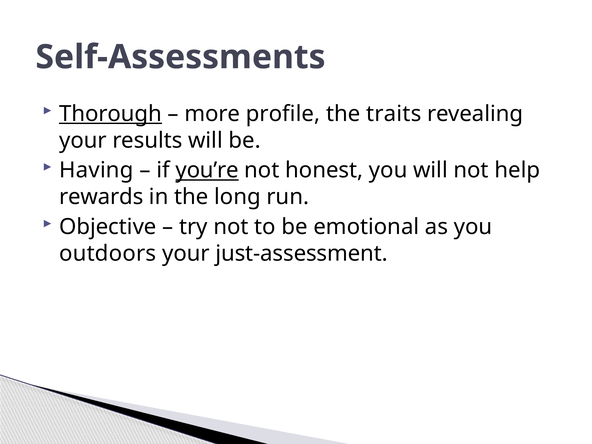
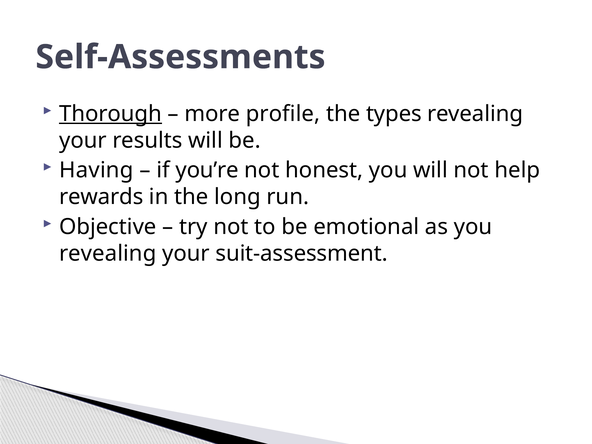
traits: traits -> types
you’re underline: present -> none
outdoors at (108, 254): outdoors -> revealing
just-assessment: just-assessment -> suit-assessment
